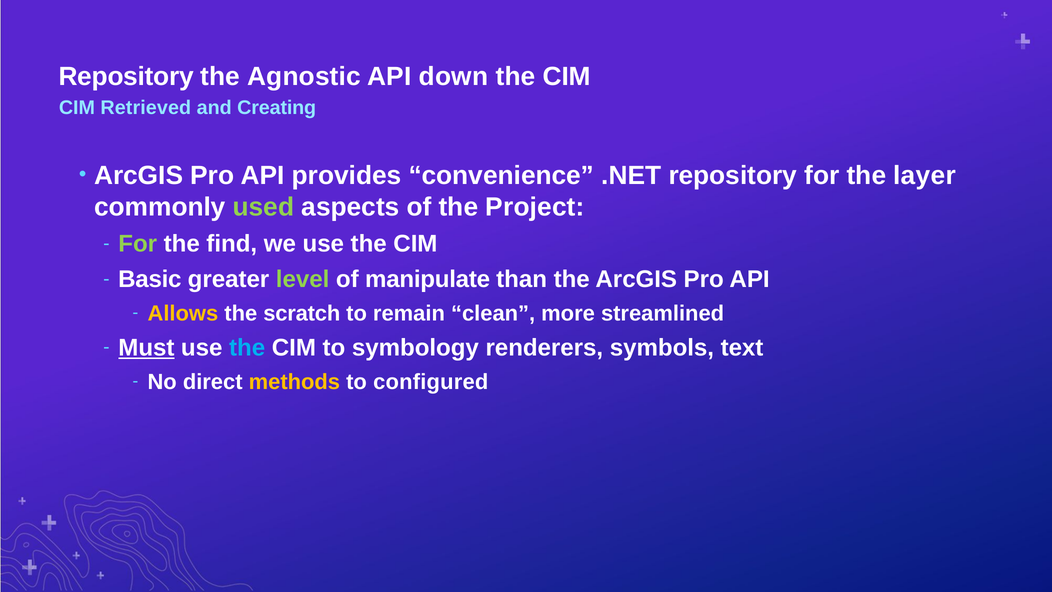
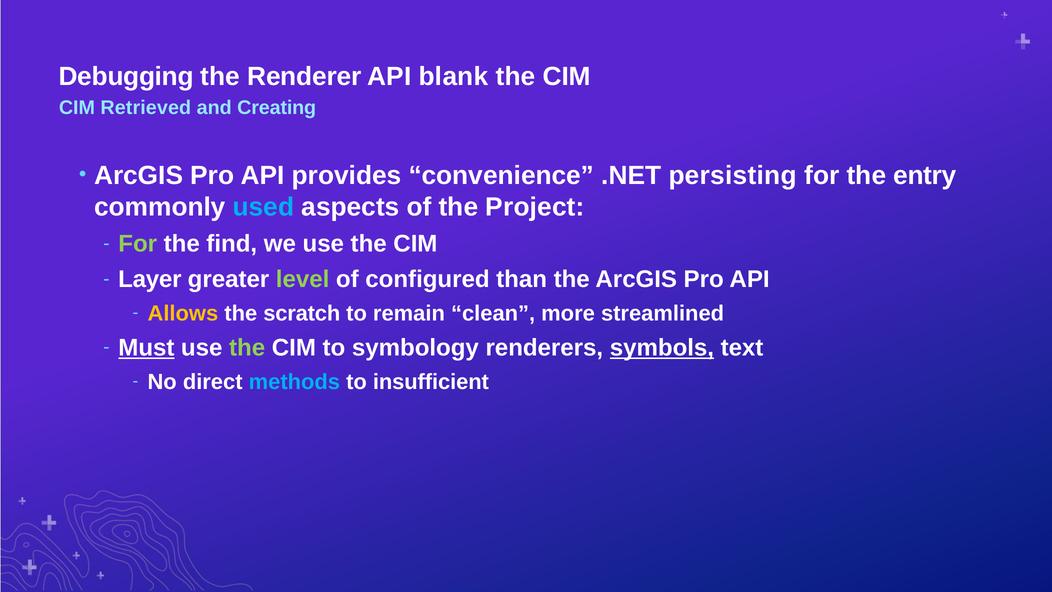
Repository at (126, 77): Repository -> Debugging
Agnostic: Agnostic -> Renderer
down: down -> blank
.NET repository: repository -> persisting
layer: layer -> entry
used colour: light green -> light blue
Basic: Basic -> Layer
manipulate: manipulate -> configured
the at (247, 348) colour: light blue -> light green
symbols underline: none -> present
methods colour: yellow -> light blue
configured: configured -> insufficient
